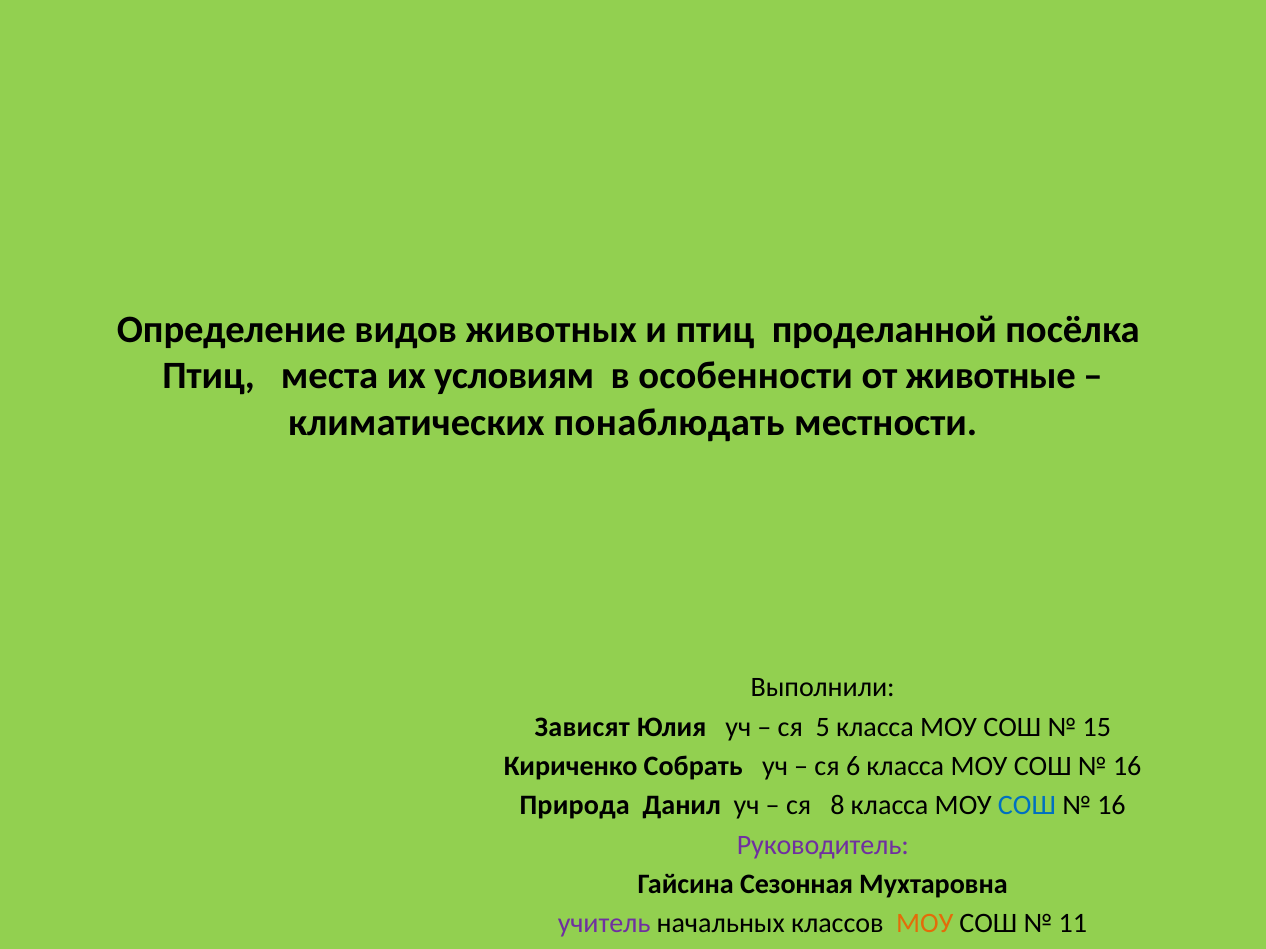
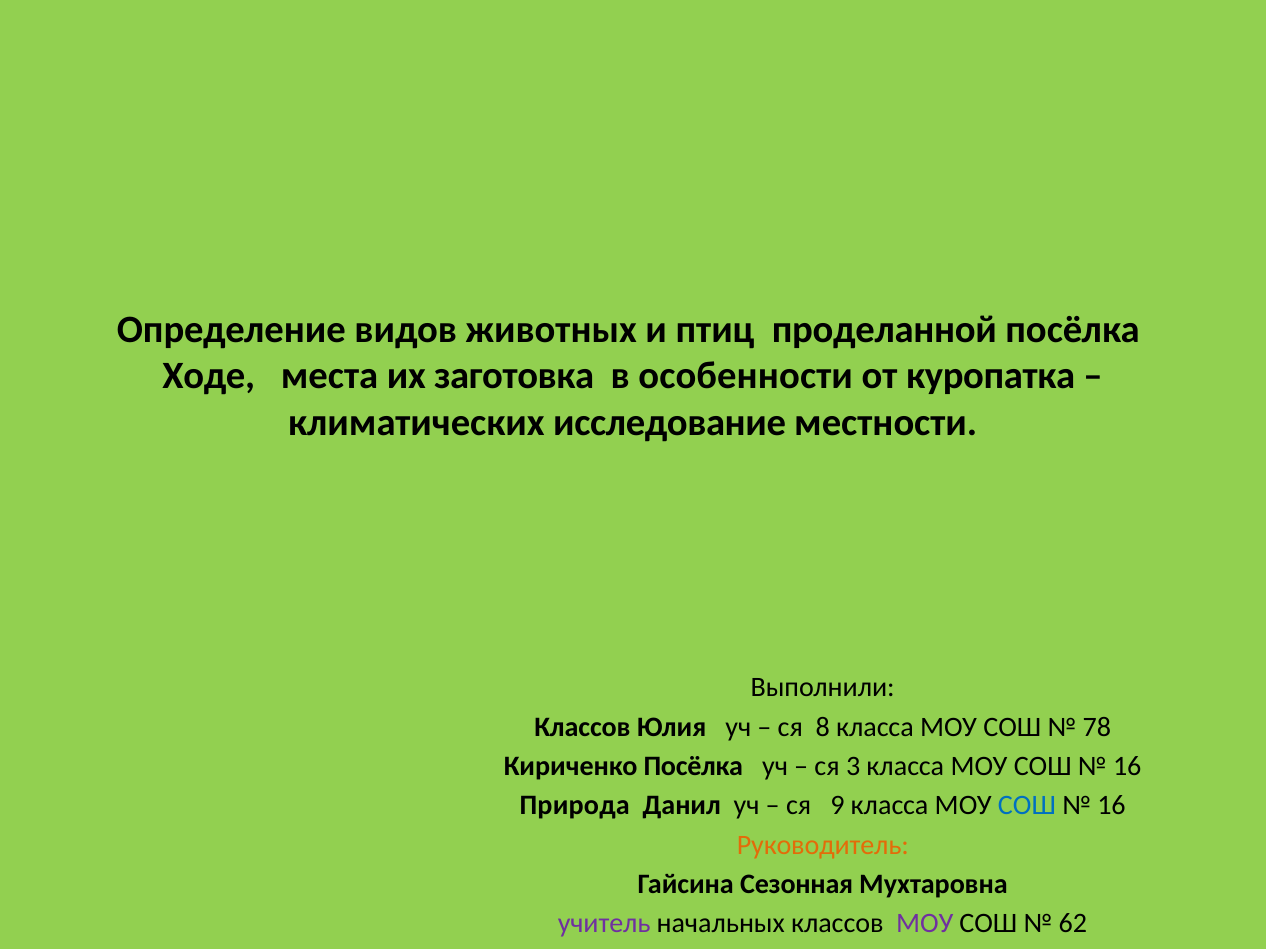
Птиц at (209, 376): Птиц -> Ходе
условиям: условиям -> заготовка
животные: животные -> куропатка
понаблюдать: понаблюдать -> исследование
Зависят at (582, 727): Зависят -> Классов
5: 5 -> 8
15: 15 -> 78
Кириченко Собрать: Собрать -> Посёлка
6: 6 -> 3
8: 8 -> 9
Руководитель colour: purple -> orange
МОУ at (925, 924) colour: orange -> purple
11: 11 -> 62
